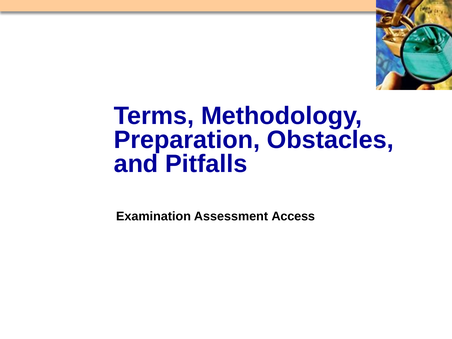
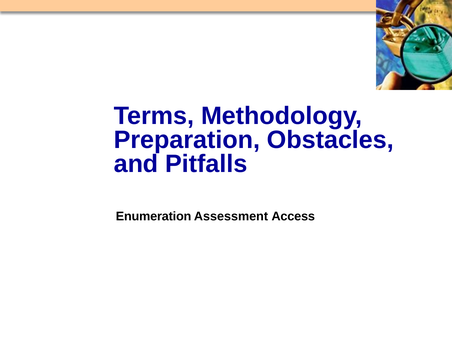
Examination: Examination -> Enumeration
